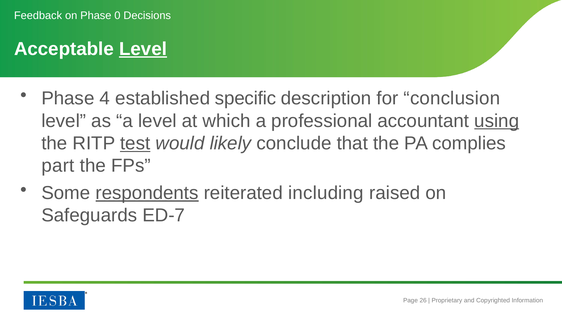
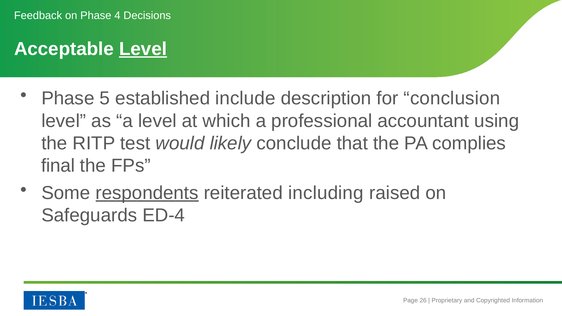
0: 0 -> 4
4: 4 -> 5
specific: specific -> include
using underline: present -> none
test underline: present -> none
part: part -> final
ED-7: ED-7 -> ED-4
